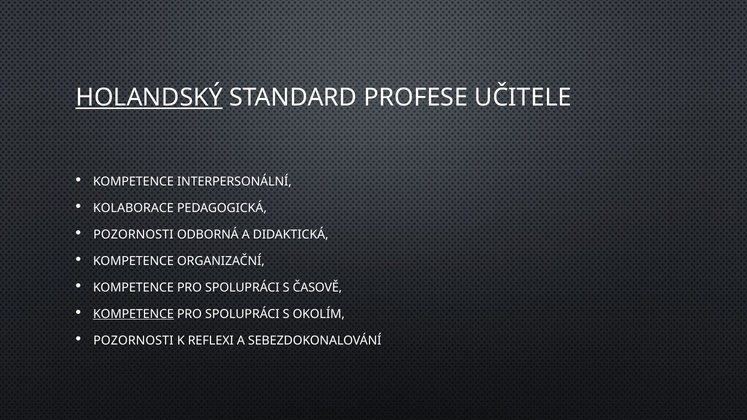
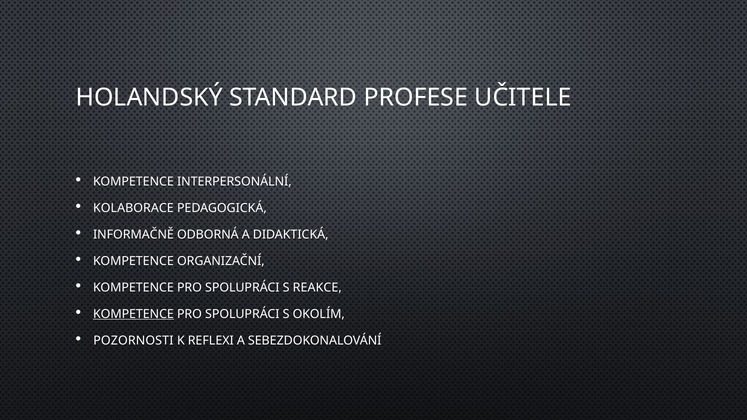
HOLANDSKÝ underline: present -> none
POZORNOSTI at (133, 235): POZORNOSTI -> INFORMAČNĚ
ČASOVĚ: ČASOVĚ -> REAKCE
